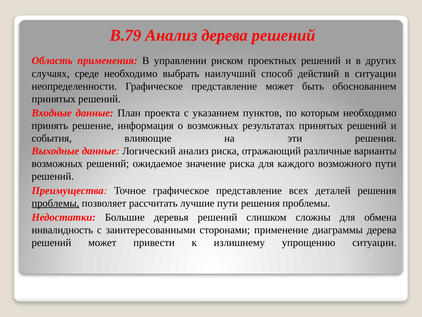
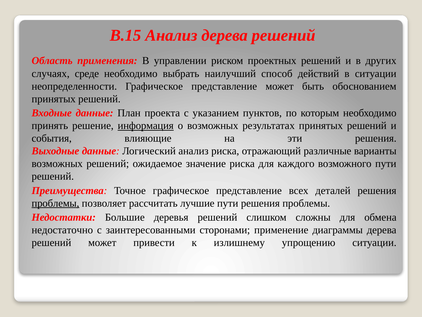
B.79: B.79 -> B.15
информация underline: none -> present
инвалидность: инвалидность -> недостаточно
